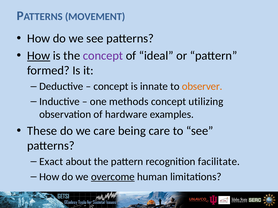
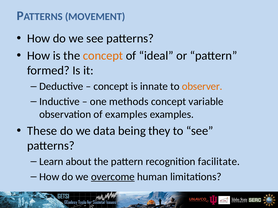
How at (39, 56) underline: present -> none
concept at (103, 56) colour: purple -> orange
utilizing: utilizing -> variable
of hardware: hardware -> examples
we care: care -> data
being care: care -> they
Exact: Exact -> Learn
